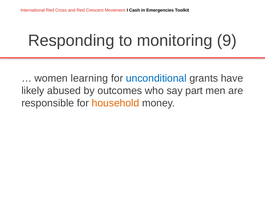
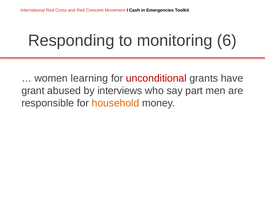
9: 9 -> 6
unconditional colour: blue -> red
likely: likely -> grant
outcomes: outcomes -> interviews
